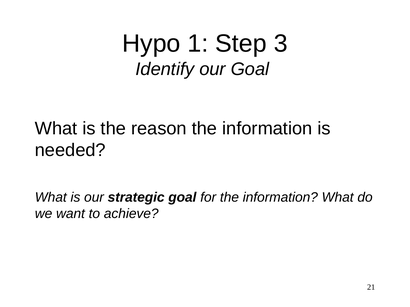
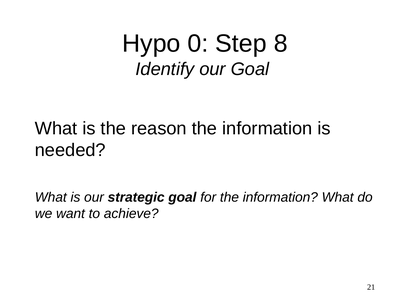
1: 1 -> 0
3: 3 -> 8
